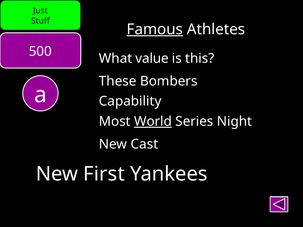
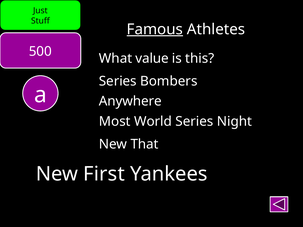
These at (118, 81): These -> Series
Capability: Capability -> Anywhere
World underline: present -> none
Cast: Cast -> That
